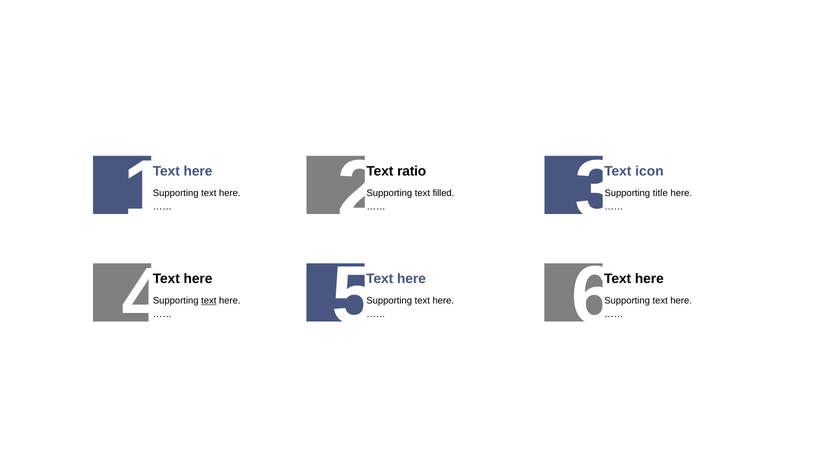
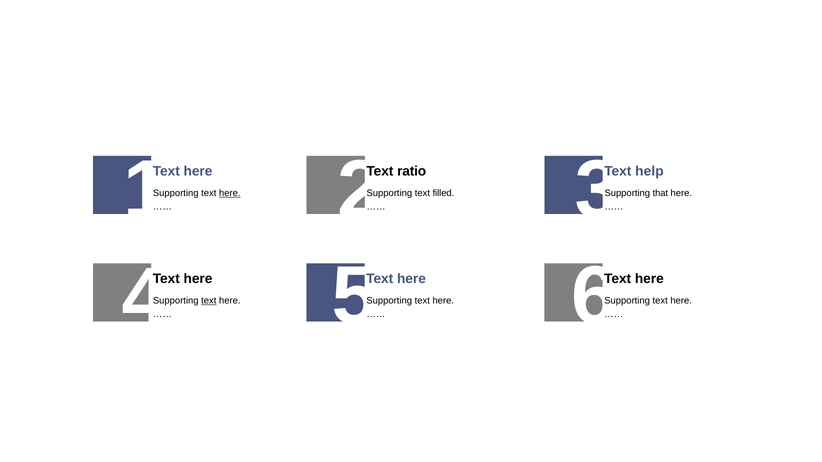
icon: icon -> help
here at (230, 193) underline: none -> present
title: title -> that
